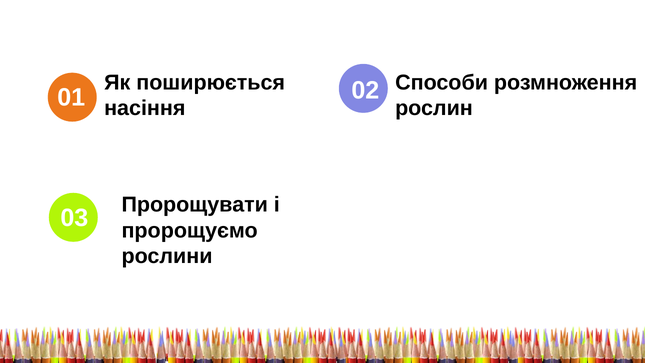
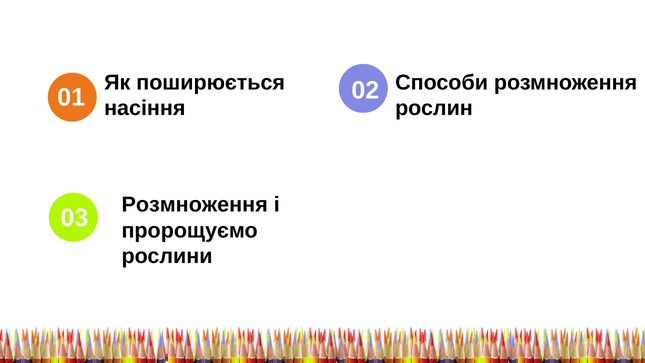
Пророщувати at (195, 205): Пророщувати -> Розмноження
